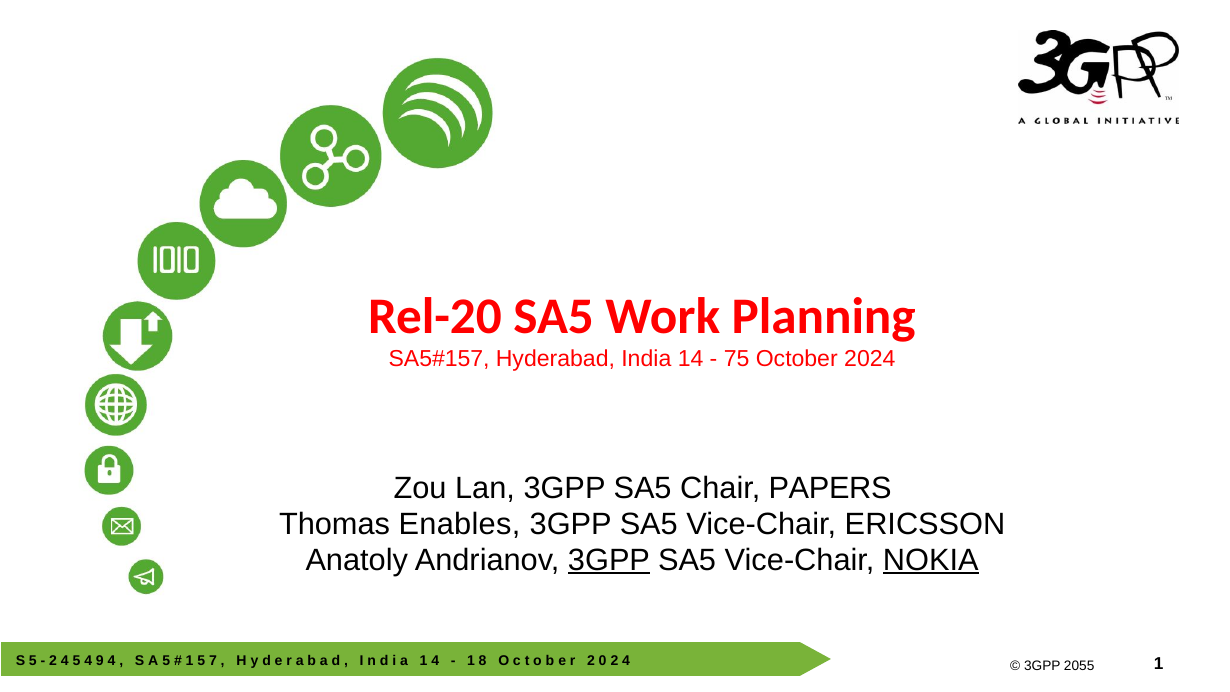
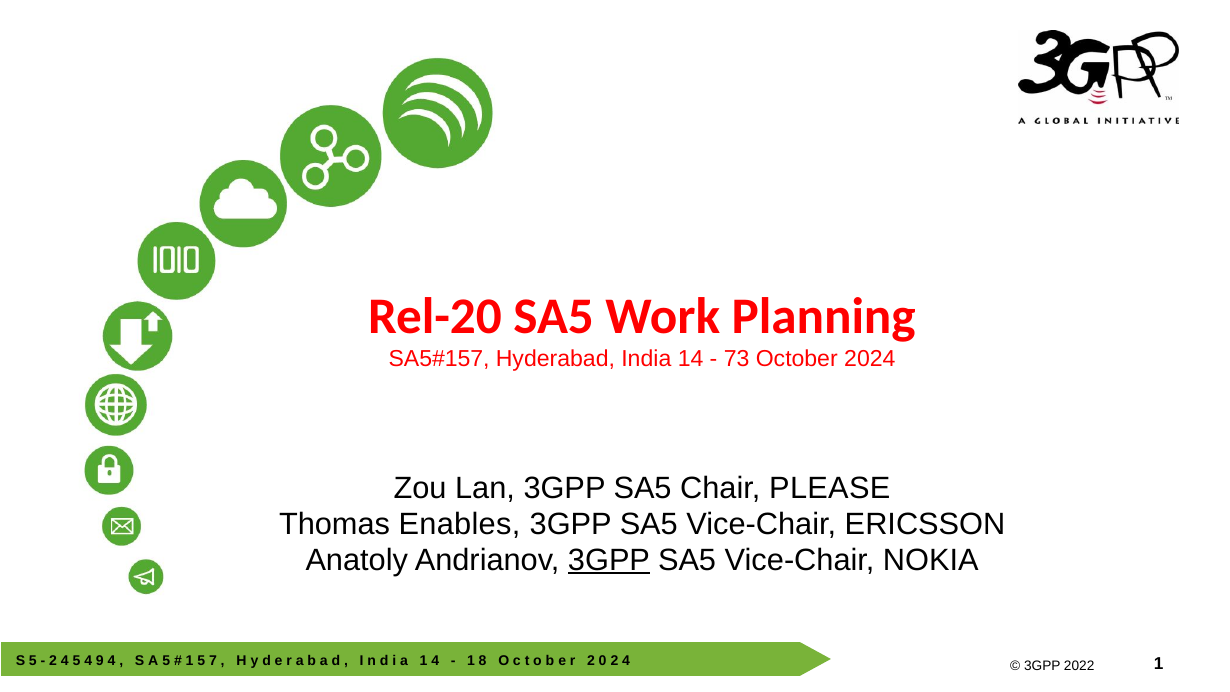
75: 75 -> 73
PAPERS: PAPERS -> PLEASE
NOKIA underline: present -> none
2055: 2055 -> 2022
